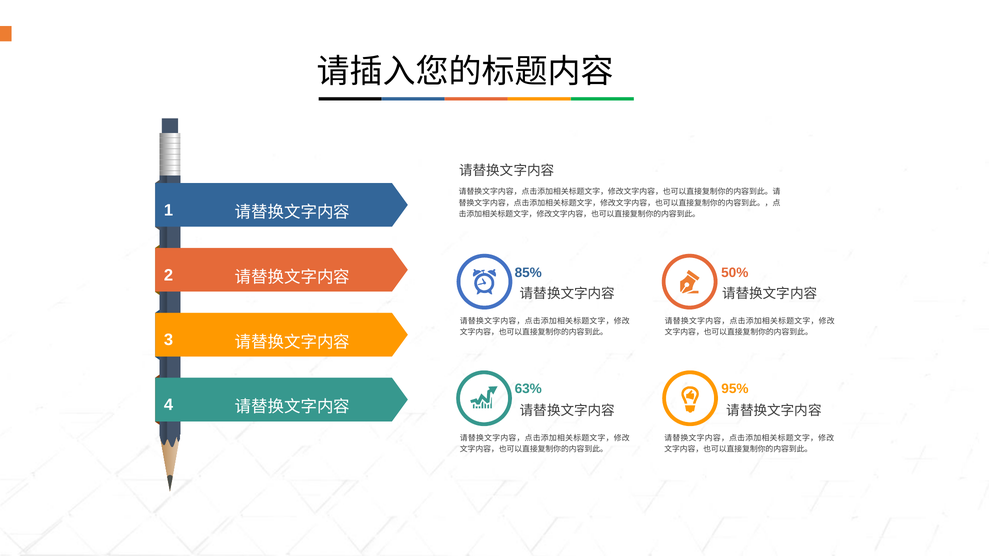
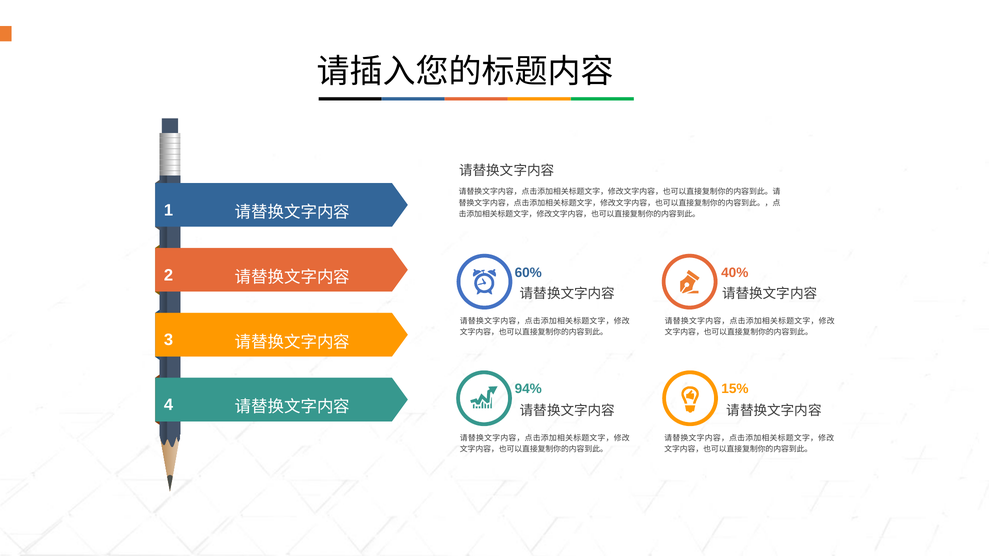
85%: 85% -> 60%
50%: 50% -> 40%
63%: 63% -> 94%
95%: 95% -> 15%
